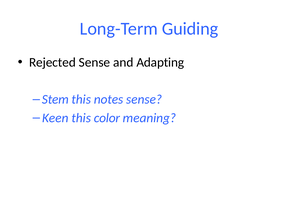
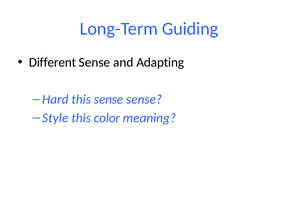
Rejected: Rejected -> Different
Stem: Stem -> Hard
this notes: notes -> sense
Keen: Keen -> Style
